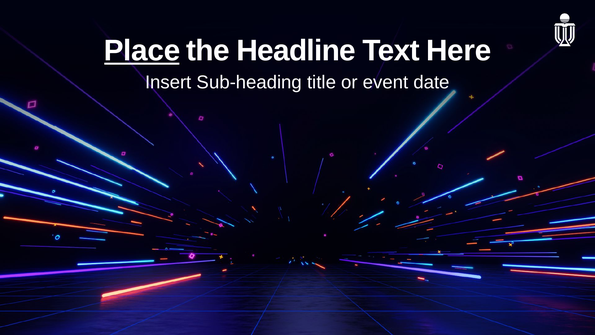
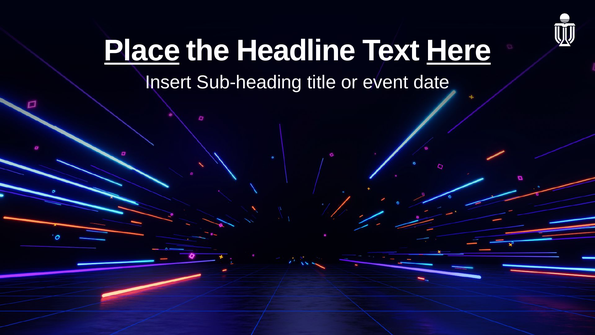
Here underline: none -> present
